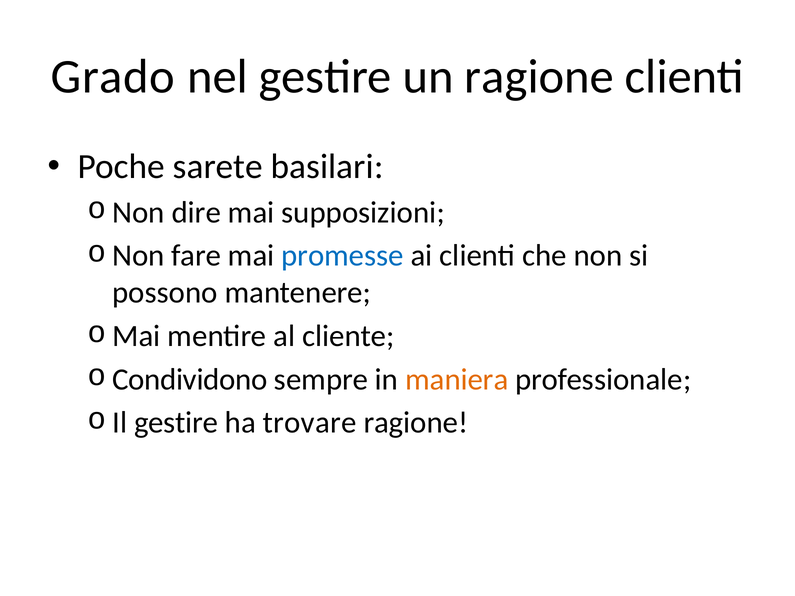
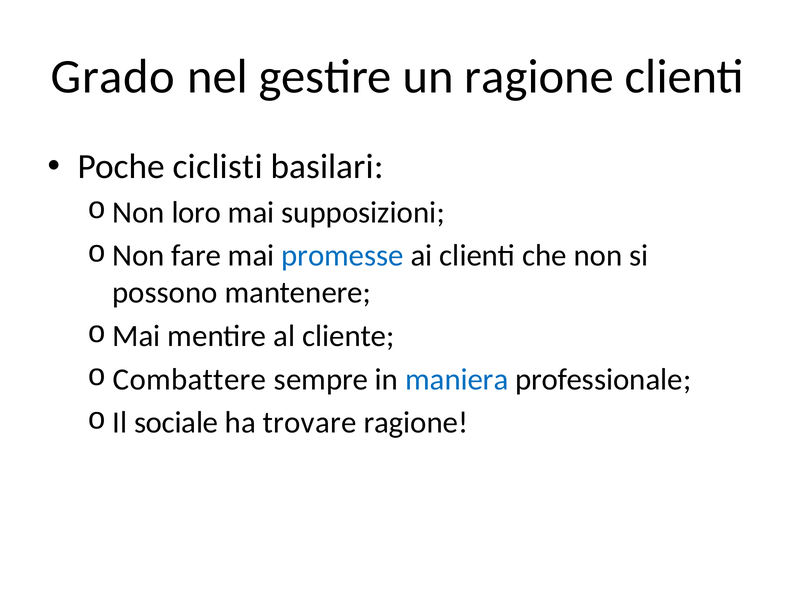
sarete: sarete -> ciclisti
dire: dire -> loro
Condividono: Condividono -> Combattere
maniera colour: orange -> blue
Il gestire: gestire -> sociale
